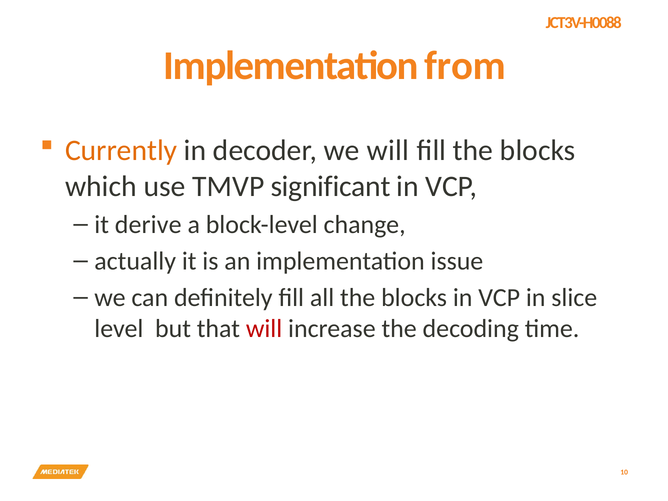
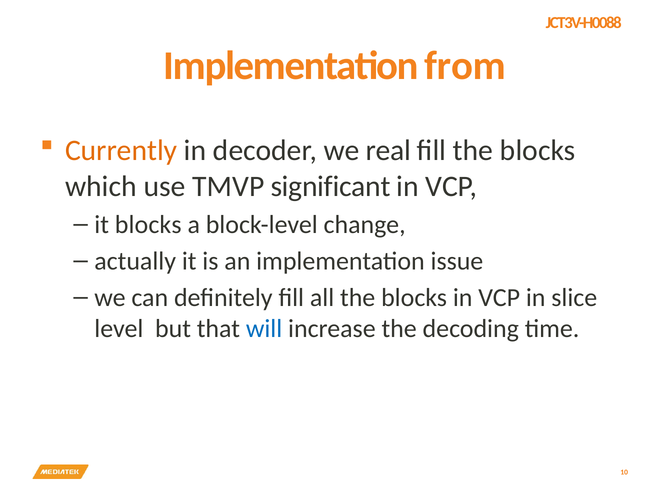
we will: will -> real
it derive: derive -> blocks
will at (264, 329) colour: red -> blue
